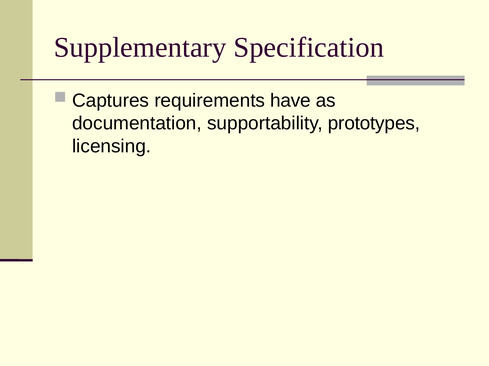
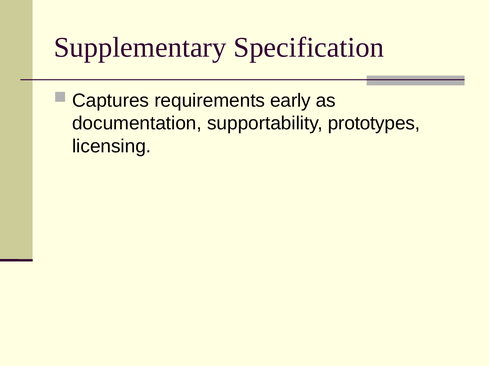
have: have -> early
